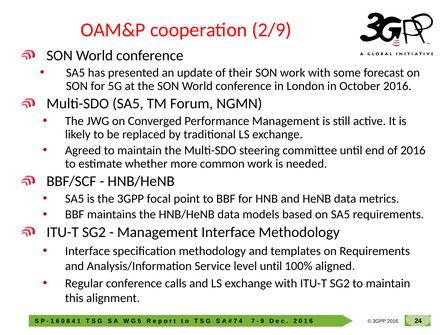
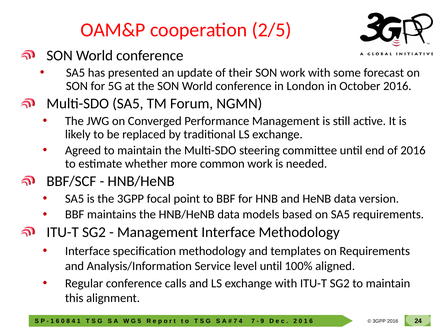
2/9: 2/9 -> 2/5
metrics: metrics -> version
